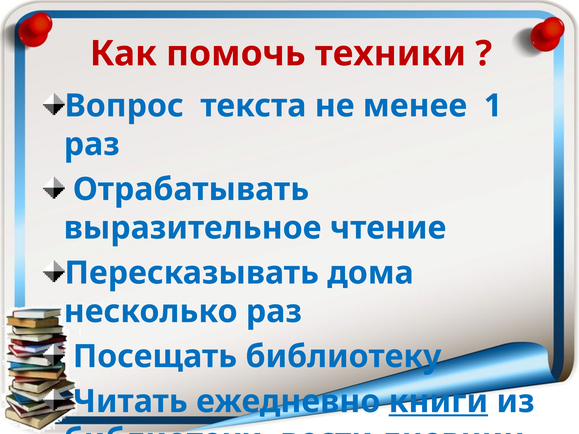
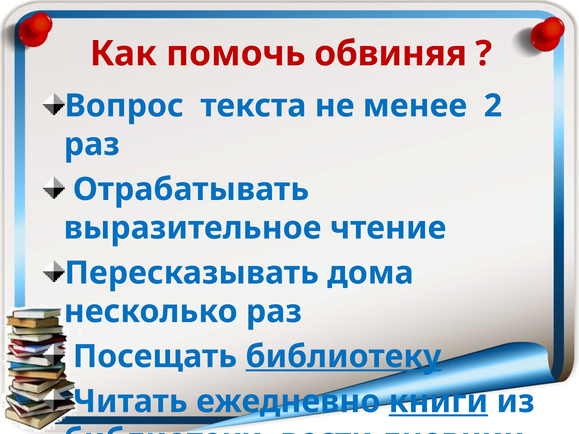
техники: техники -> обвиняя
1: 1 -> 2
библиотеку underline: none -> present
